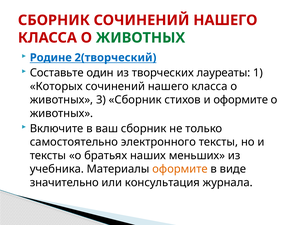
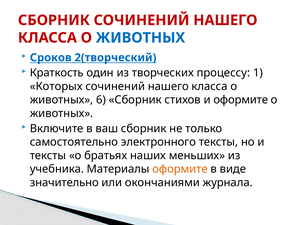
ЖИВОТНЫХ at (140, 38) colour: green -> blue
Родине: Родине -> Сроков
Составьте: Составьте -> Краткость
лауреаты: лауреаты -> процессу
3: 3 -> 6
консультация: консультация -> окончаниями
